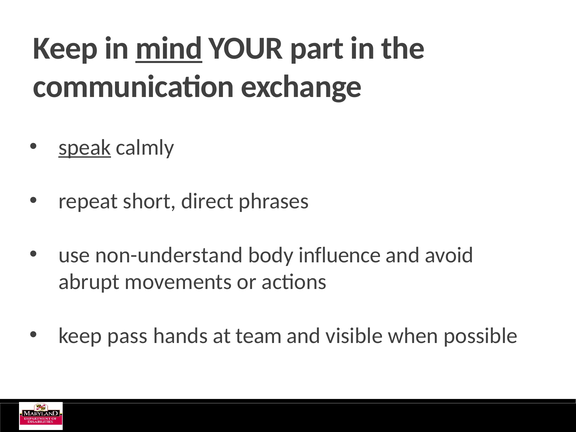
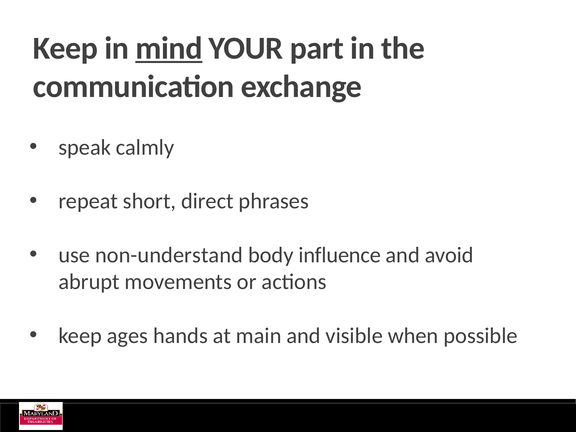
speak underline: present -> none
pass: pass -> ages
team: team -> main
